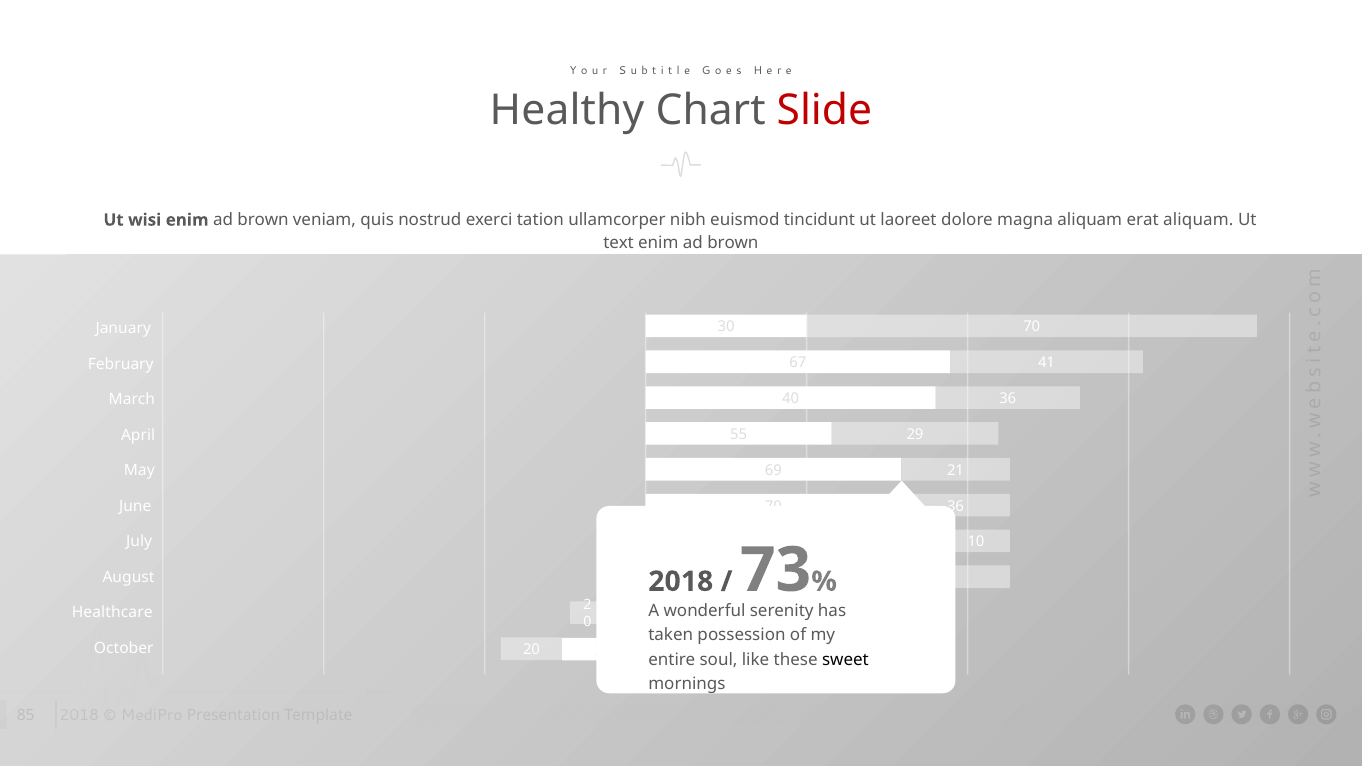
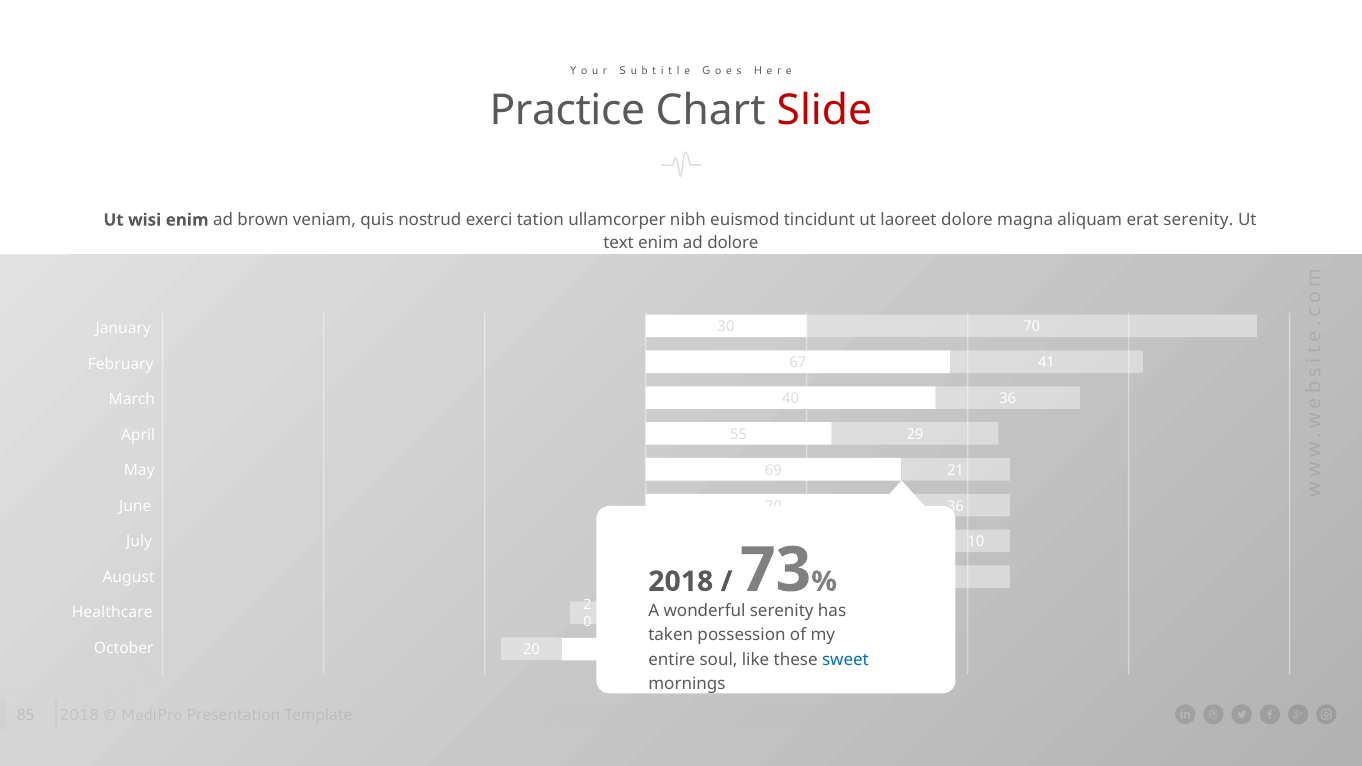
Healthy: Healthy -> Practice
erat aliquam: aliquam -> serenity
brown at (733, 243): brown -> dolore
sweet colour: black -> blue
